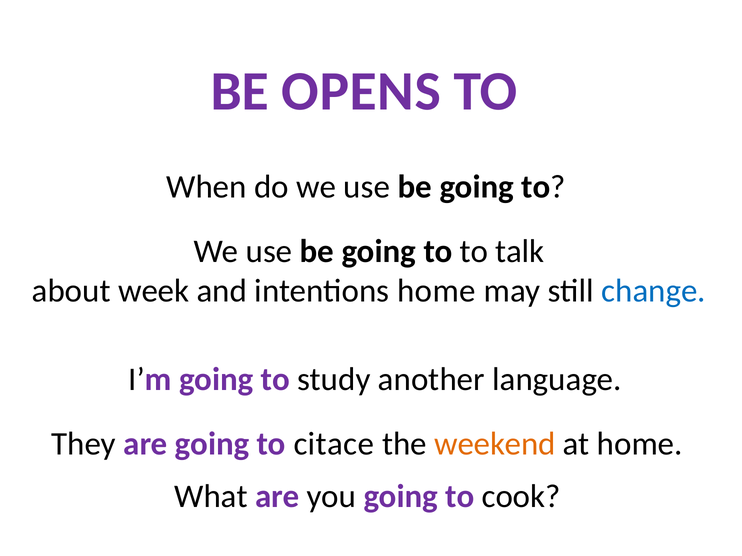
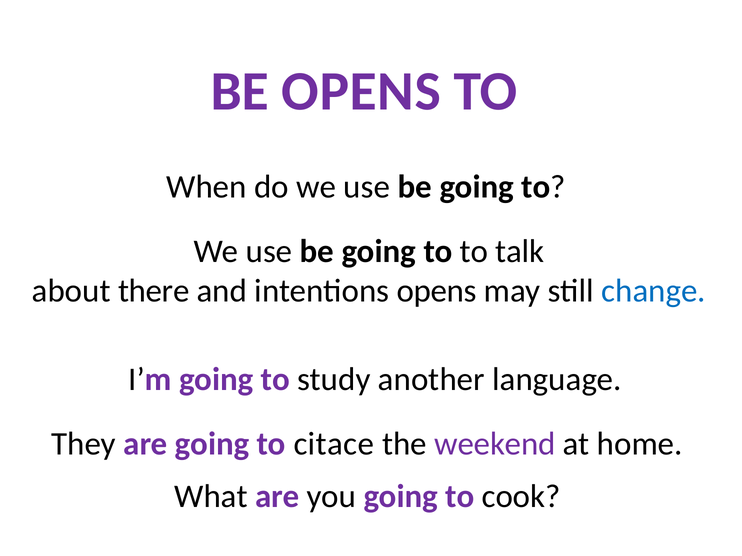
week: week -> there
intentions home: home -> opens
weekend colour: orange -> purple
